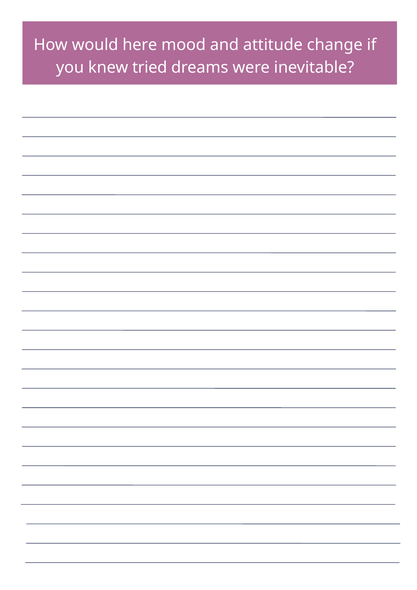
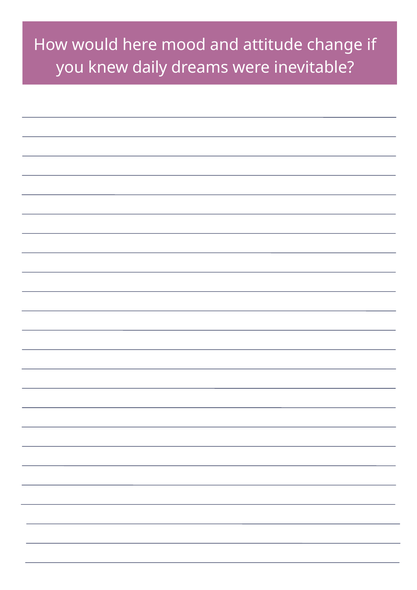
tried: tried -> daily
